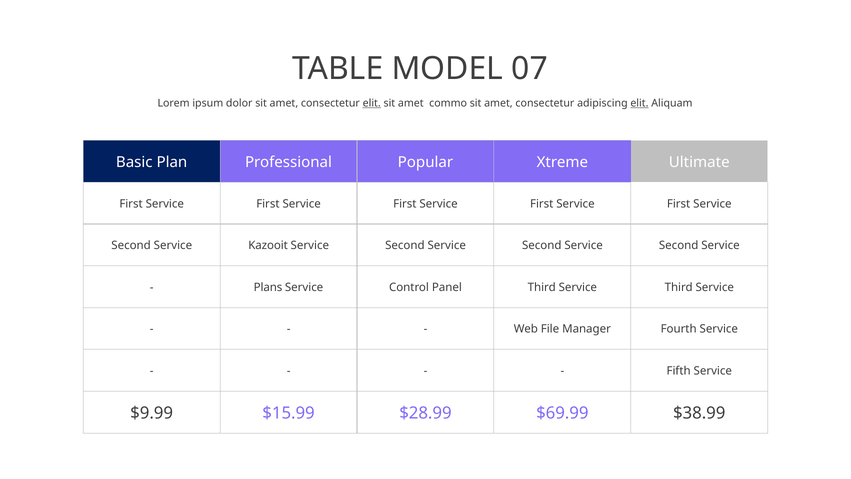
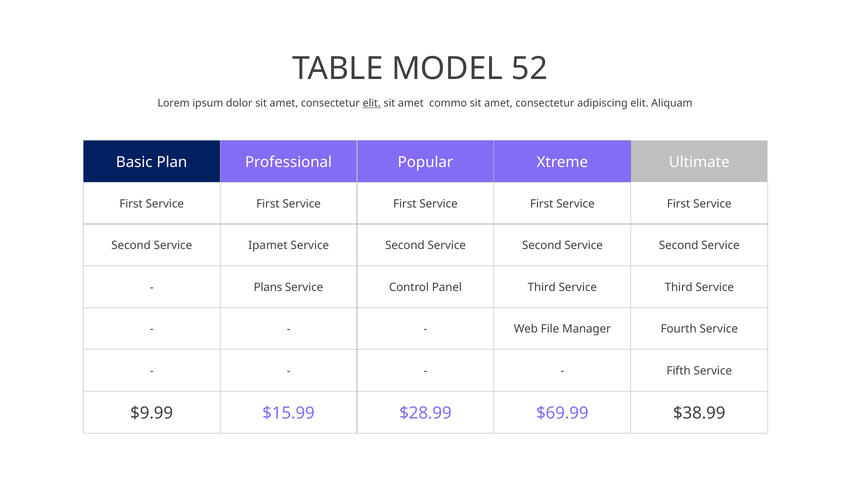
07: 07 -> 52
elit at (639, 103) underline: present -> none
Kazooit: Kazooit -> Ipamet
